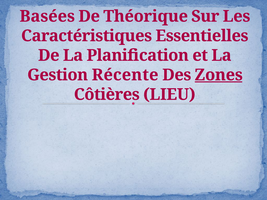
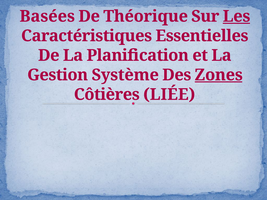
Les underline: none -> present
Récente: Récente -> Système
LIEU: LIEU -> LIÉE
